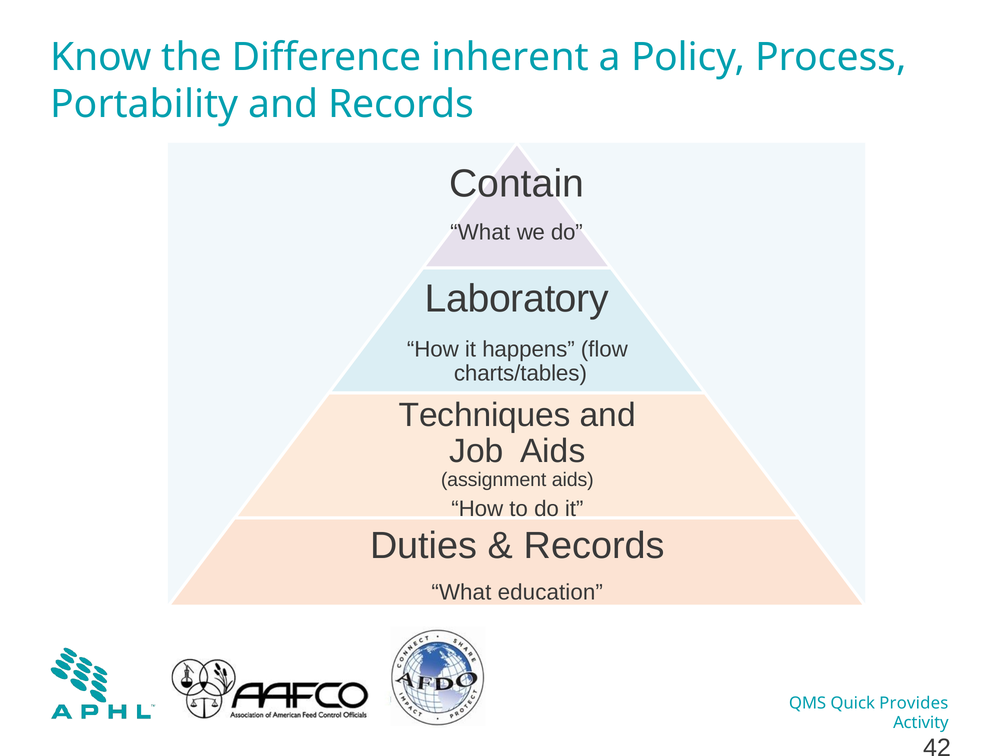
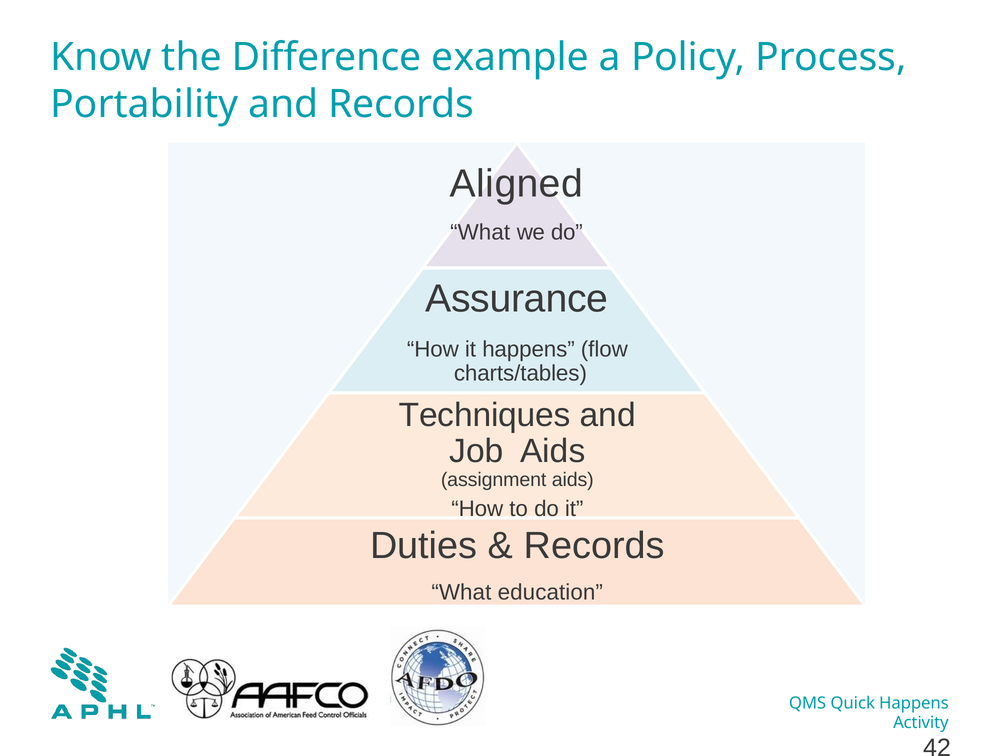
inherent: inherent -> example
Contain: Contain -> Aligned
Laboratory: Laboratory -> Assurance
Quick Provides: Provides -> Happens
